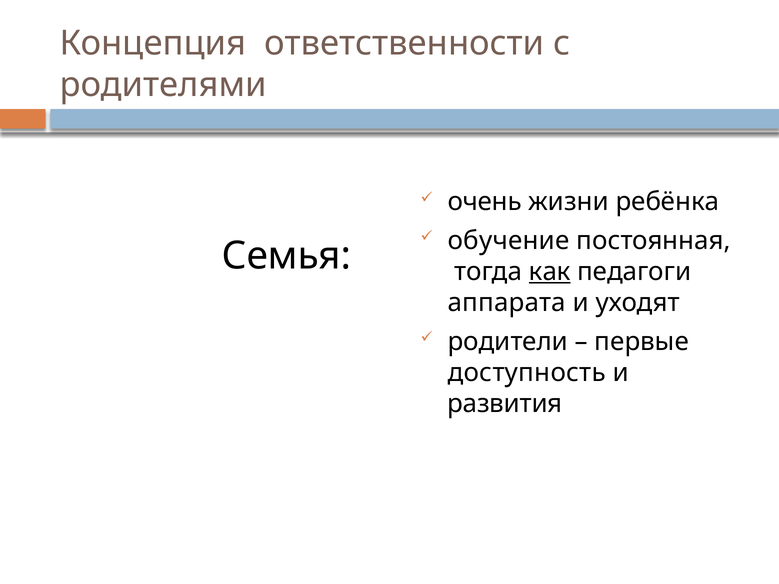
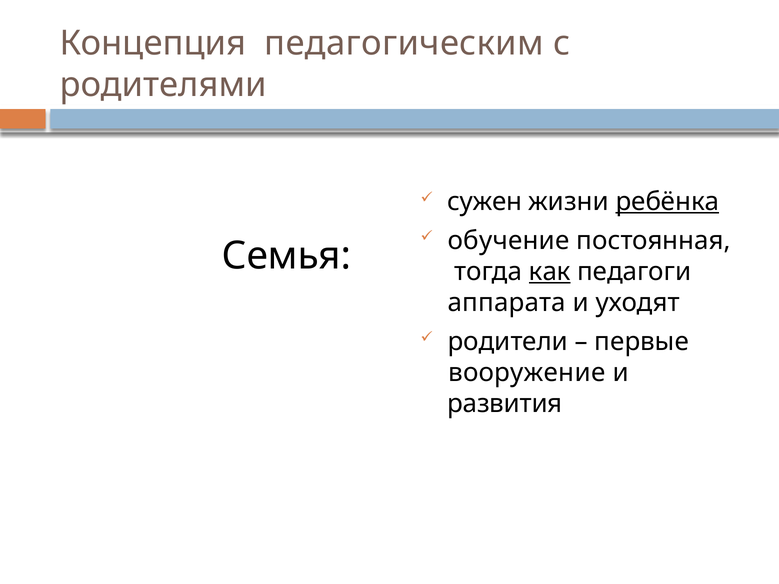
ответственности: ответственности -> педагогическим
очень: очень -> сужен
ребёнка underline: none -> present
доступность: доступность -> вооружение
